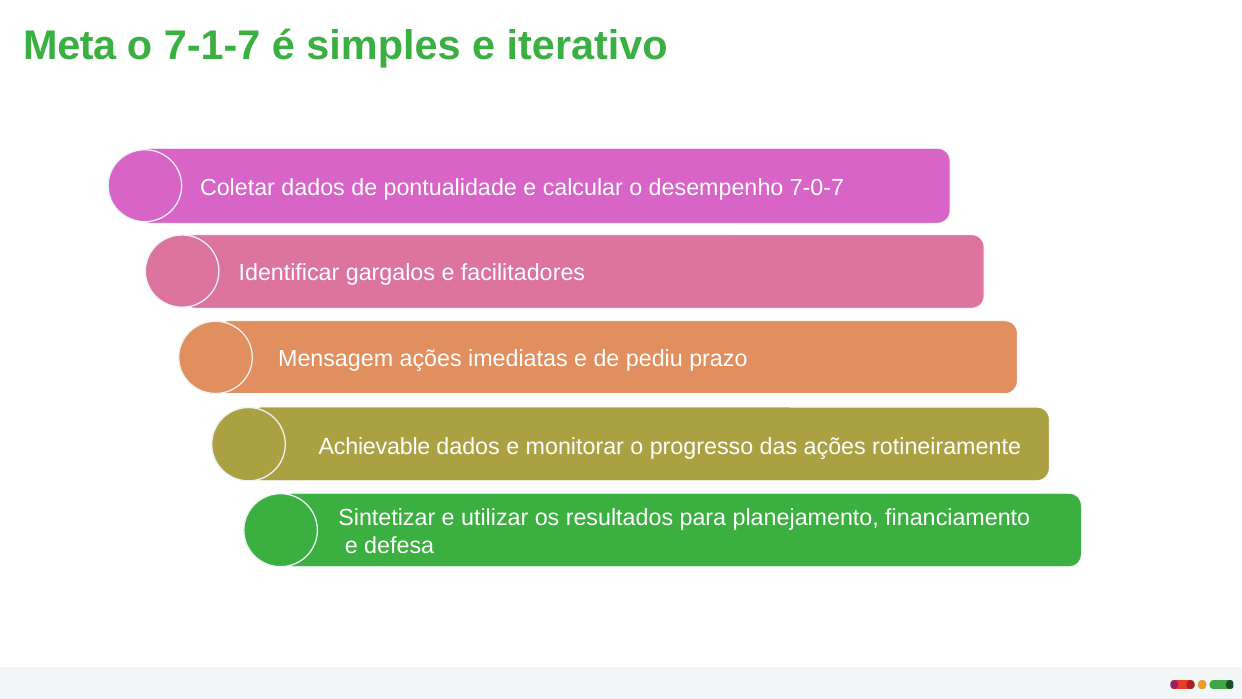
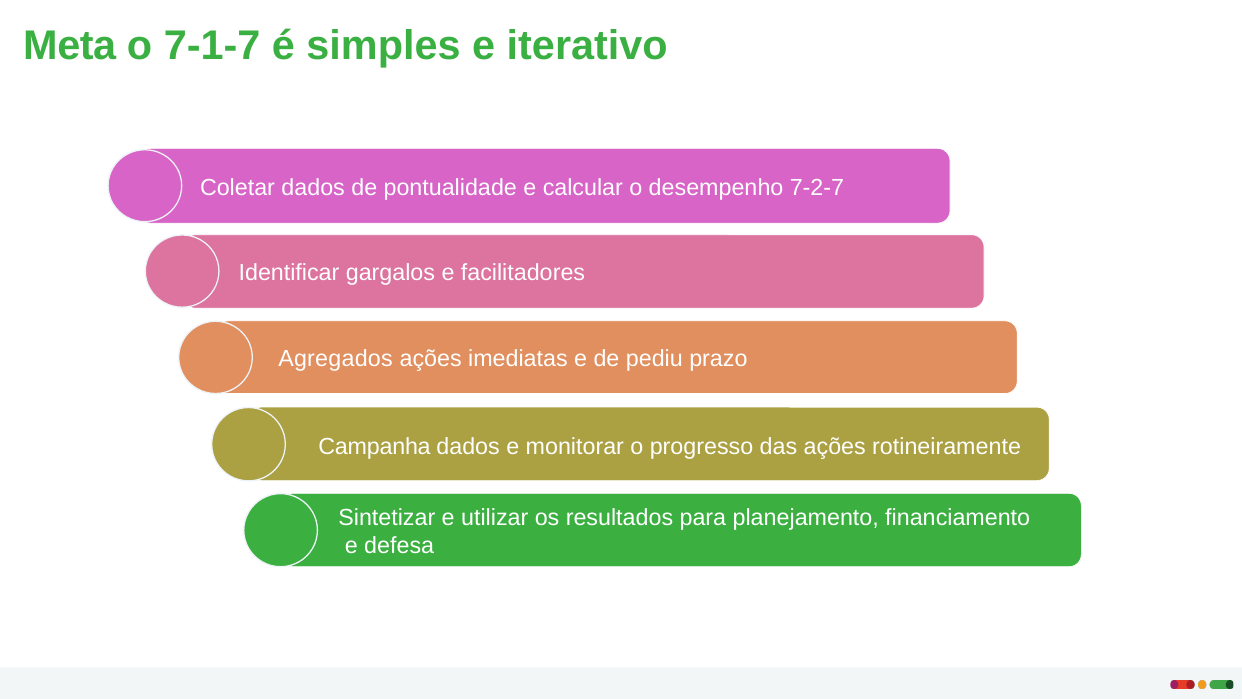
7-0-7: 7-0-7 -> 7-2-7
Mensagem: Mensagem -> Agregados
Achievable: Achievable -> Campanha
